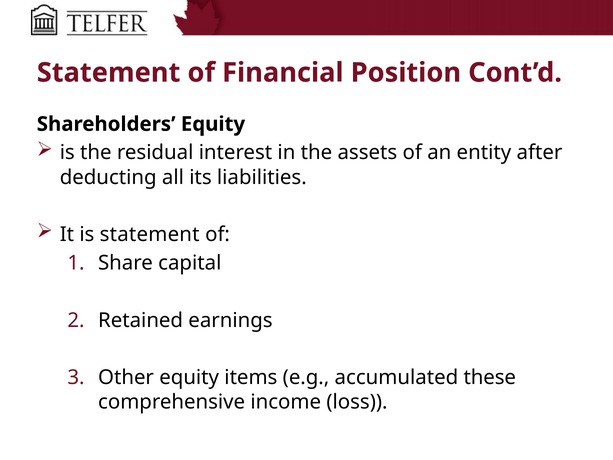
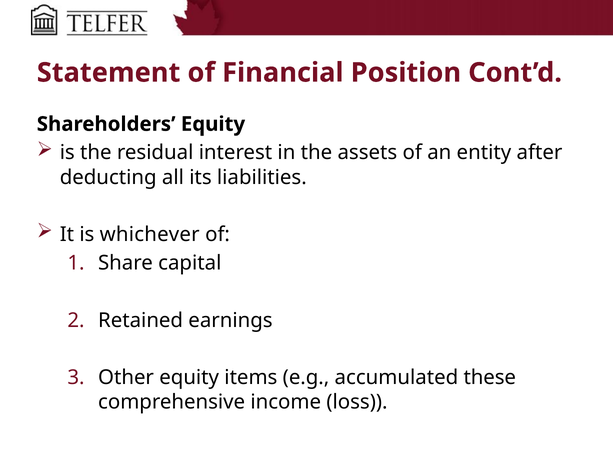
is statement: statement -> whichever
